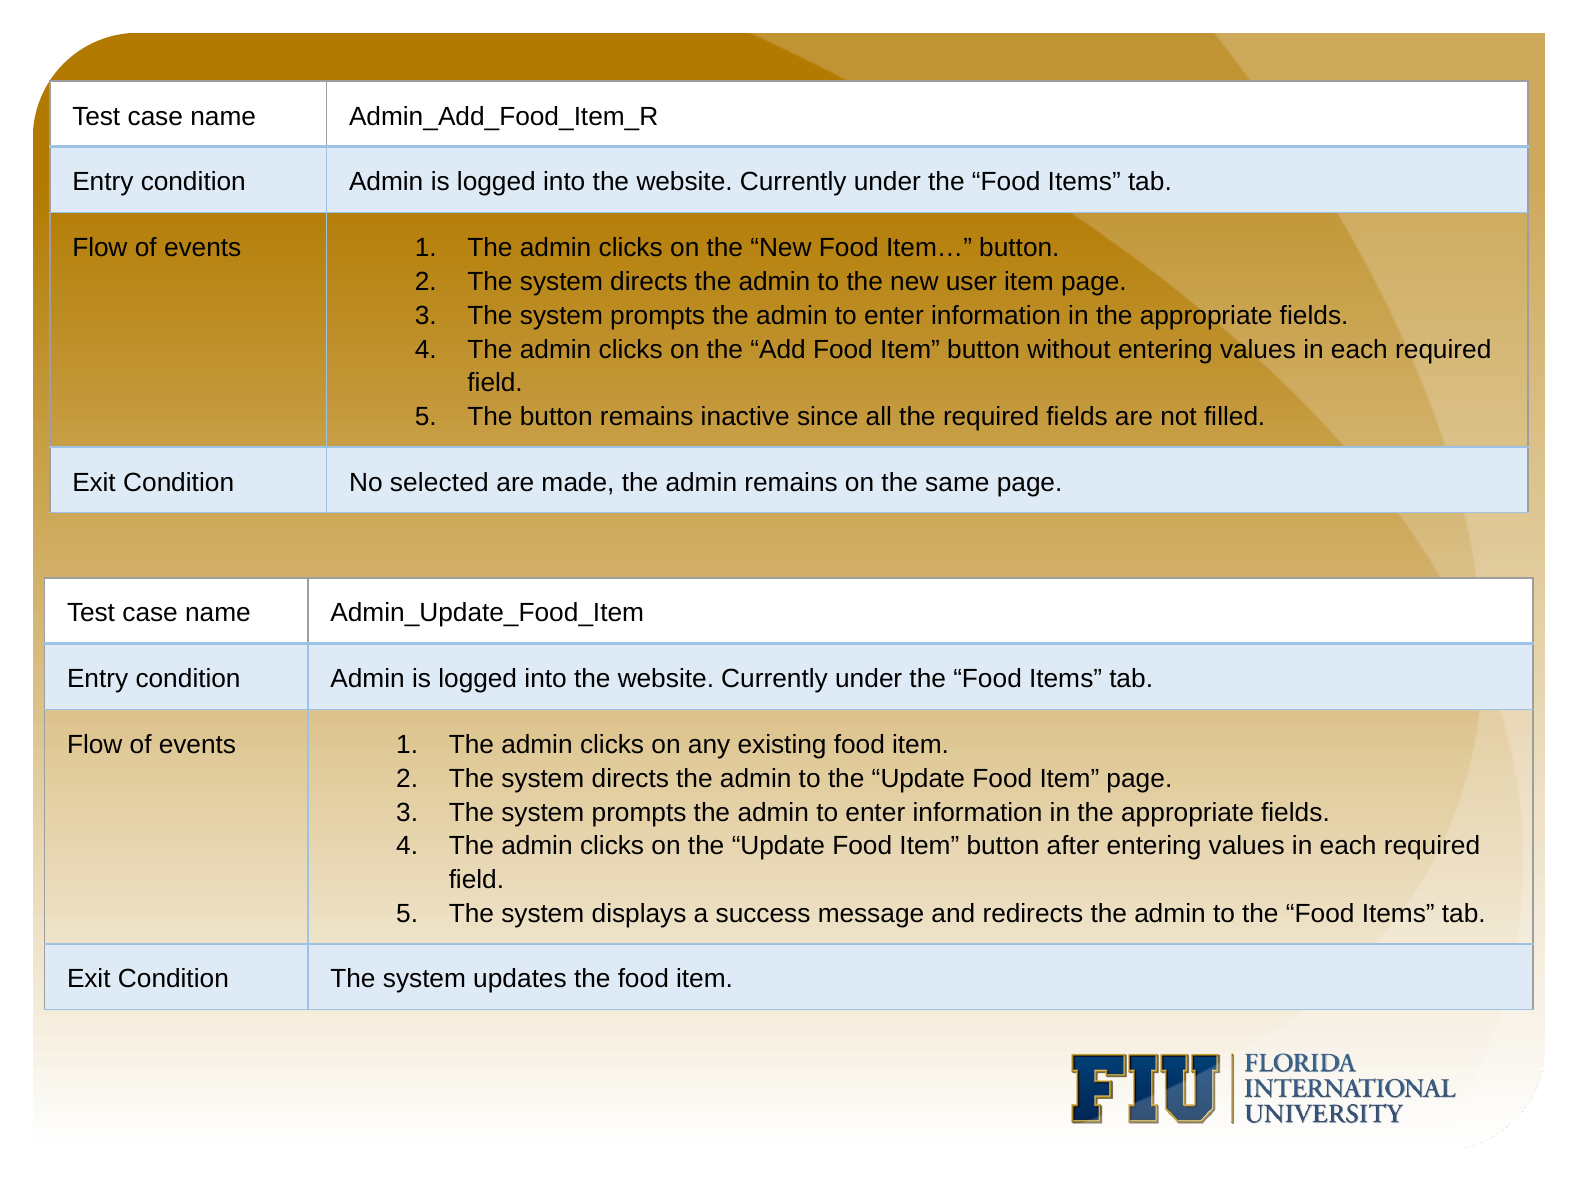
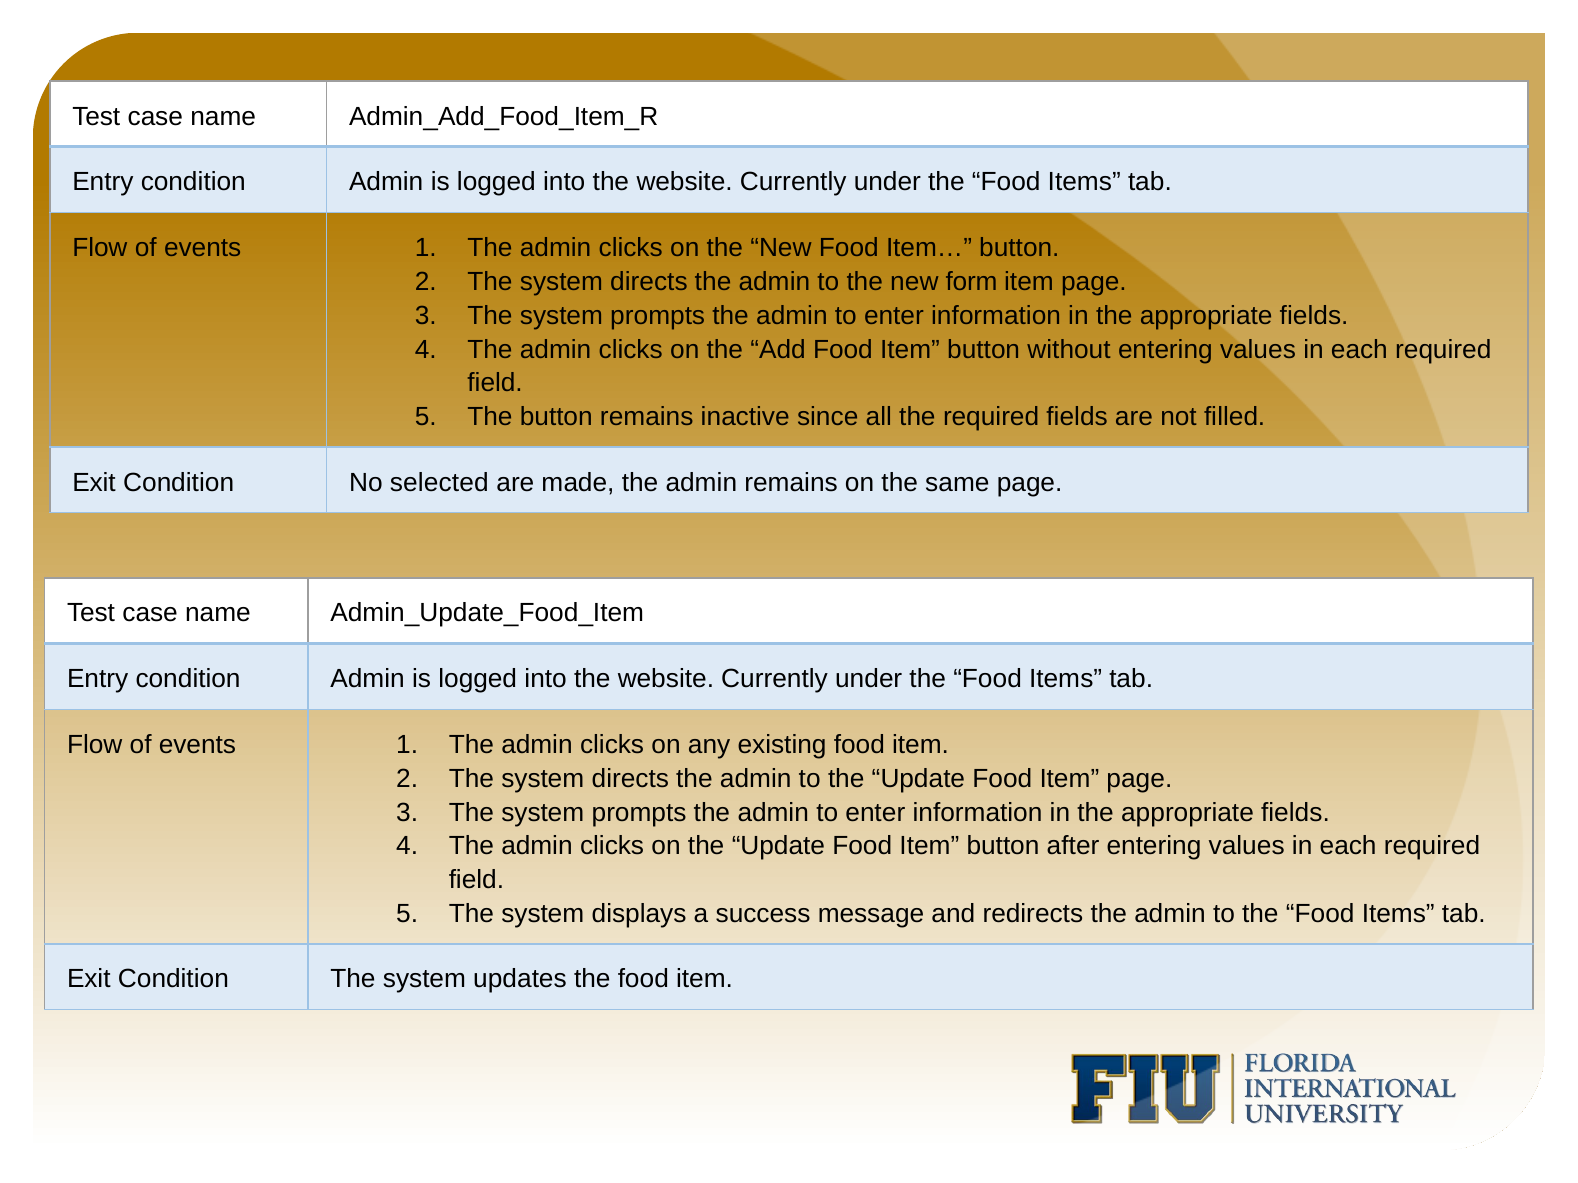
user: user -> form
